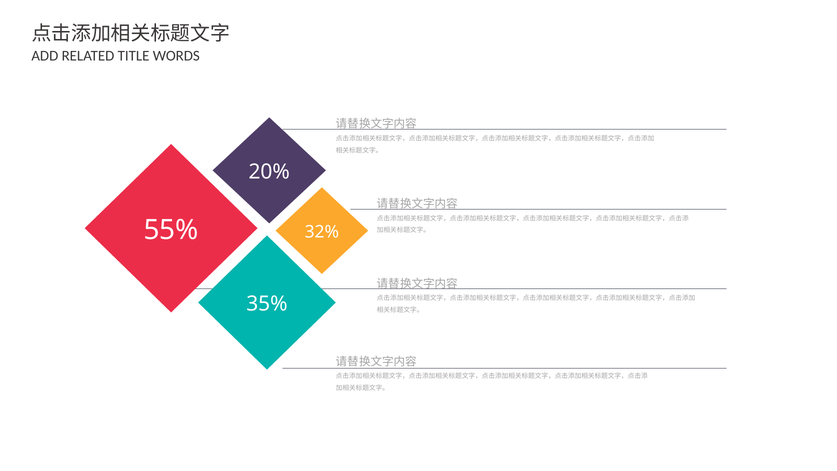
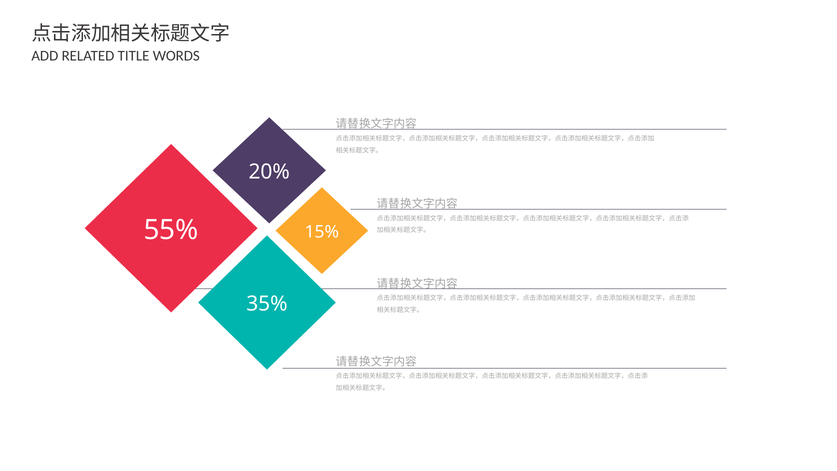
32%: 32% -> 15%
